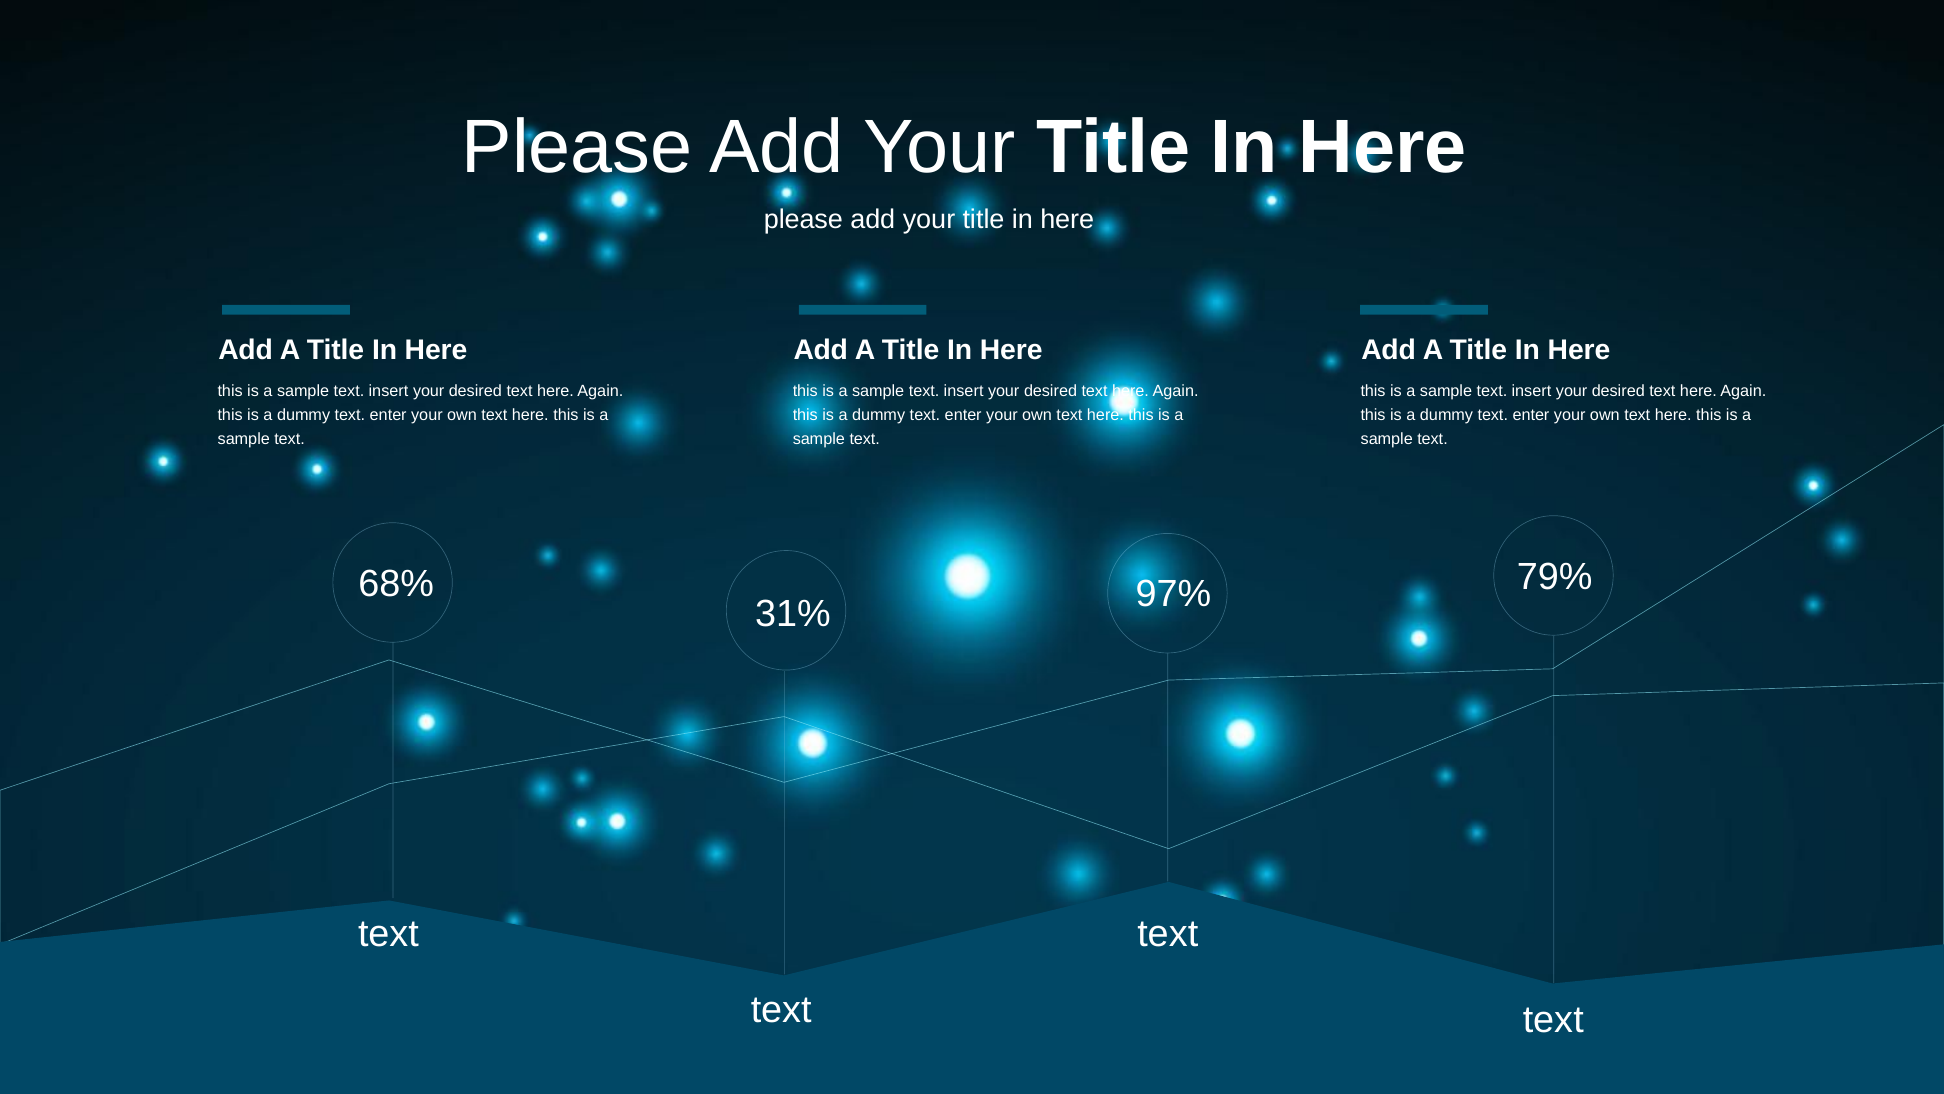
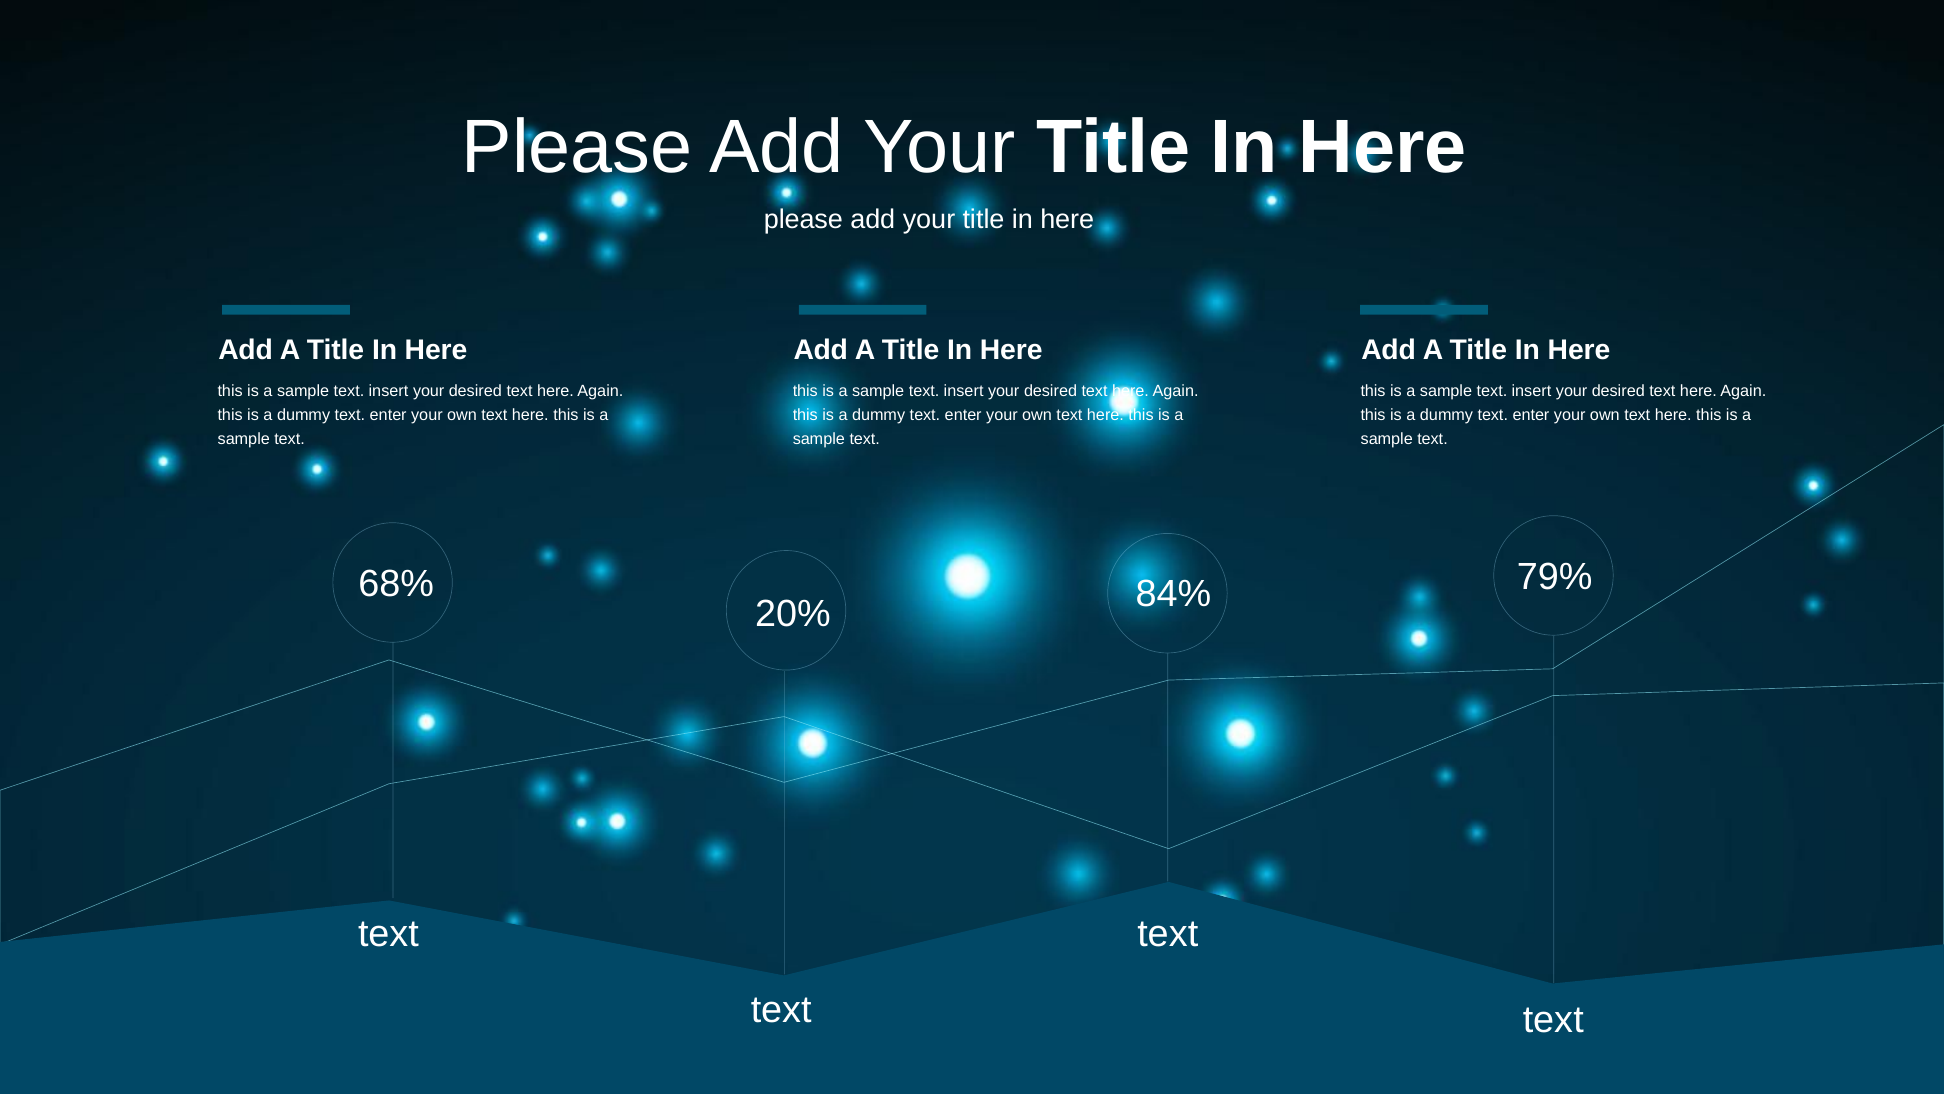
97%: 97% -> 84%
31%: 31% -> 20%
